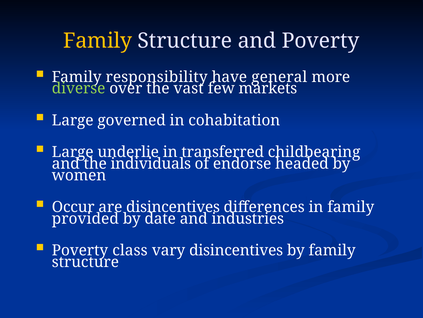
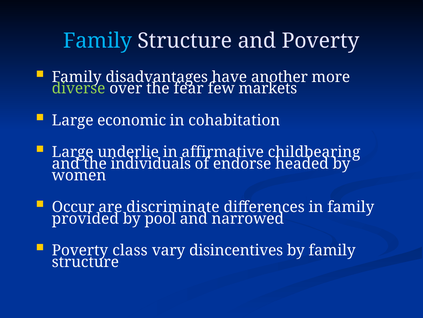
Family at (98, 41) colour: yellow -> light blue
responsibility: responsibility -> disadvantages
general: general -> another
vast: vast -> fear
governed: governed -> economic
transferred: transferred -> affirmative
are disincentives: disincentives -> discriminate
date: date -> pool
industries: industries -> narrowed
